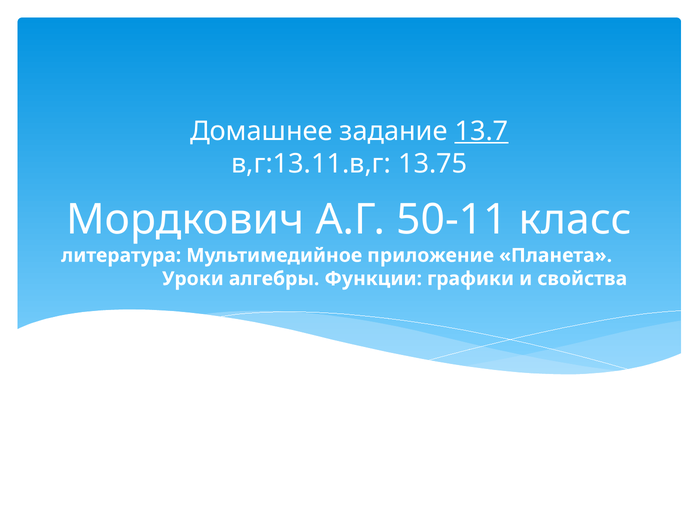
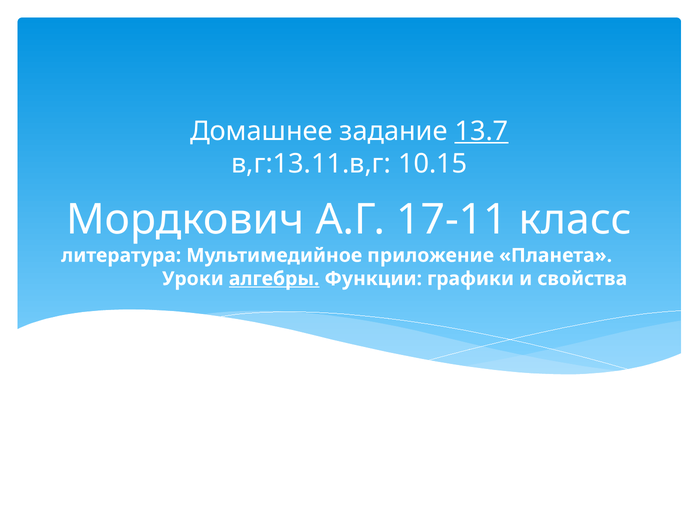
13.75: 13.75 -> 10.15
50-11: 50-11 -> 17-11
алгебры underline: none -> present
